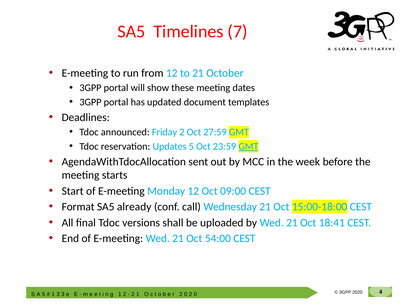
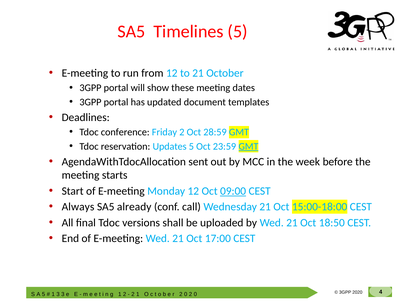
Timelines 7: 7 -> 5
announced: announced -> conference
27:59: 27:59 -> 28:59
09:00 underline: none -> present
Format: Format -> Always
18:41: 18:41 -> 18:50
54:00: 54:00 -> 17:00
